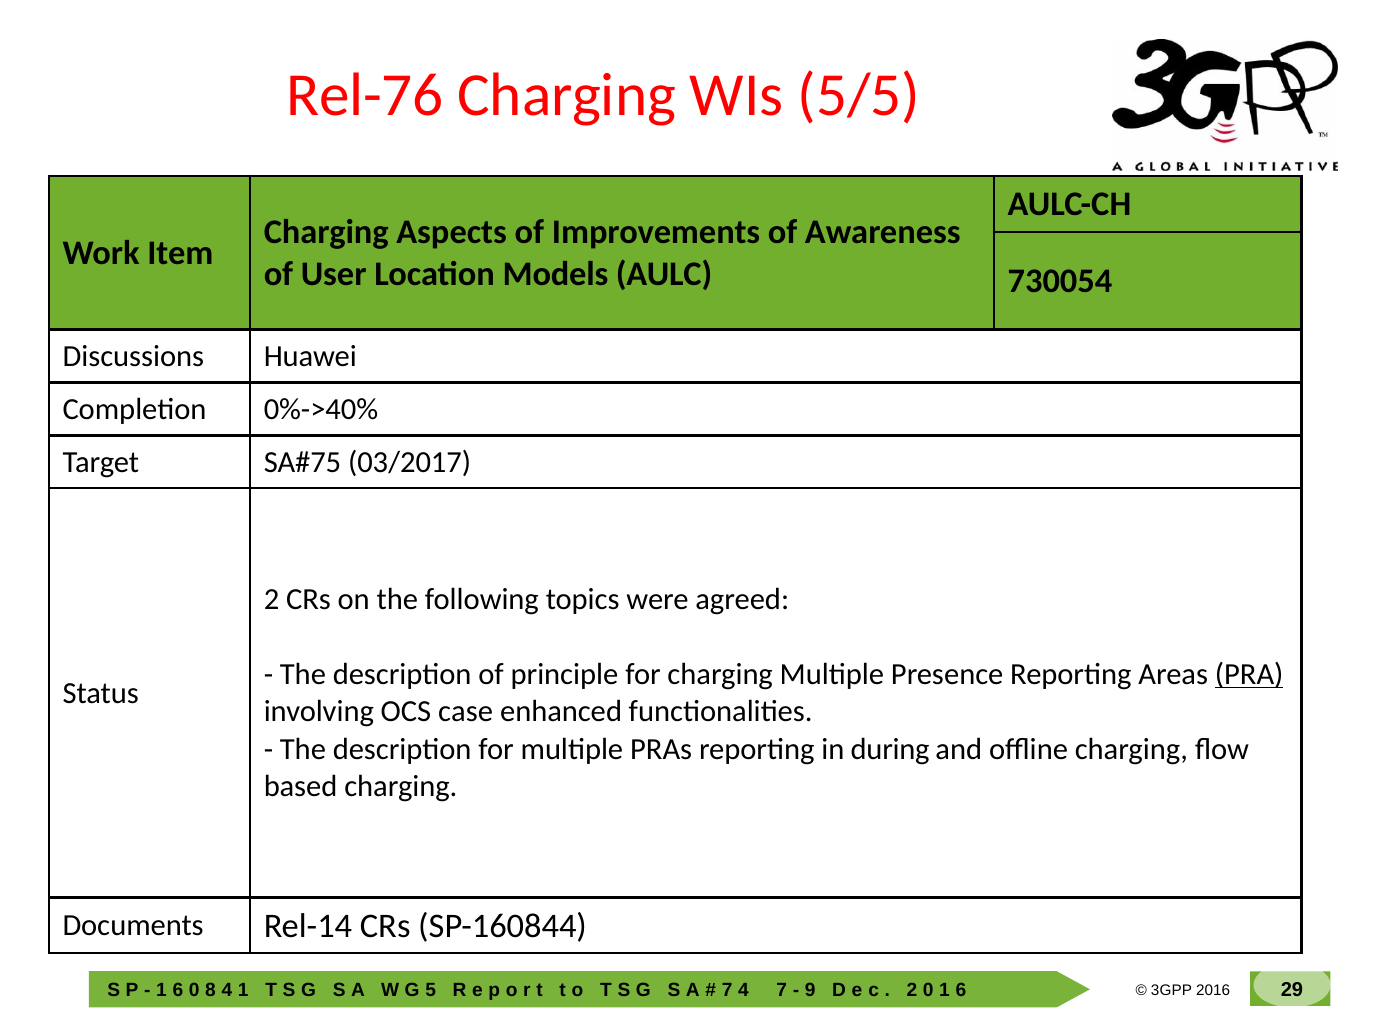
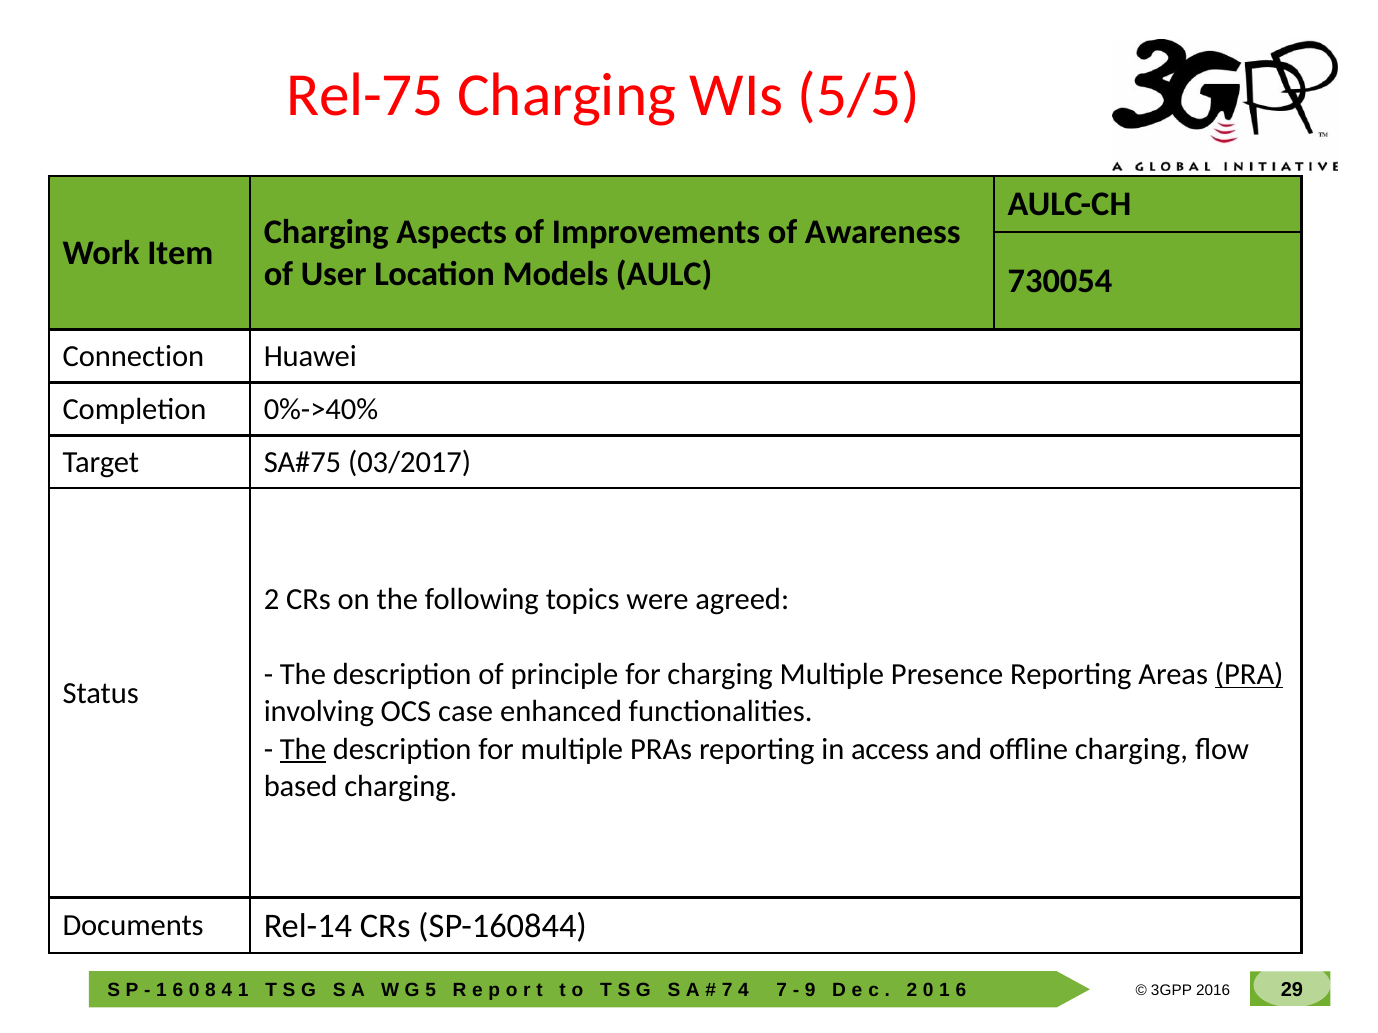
Rel-76: Rel-76 -> Rel-75
Discussions: Discussions -> Connection
The at (303, 750) underline: none -> present
during: during -> access
